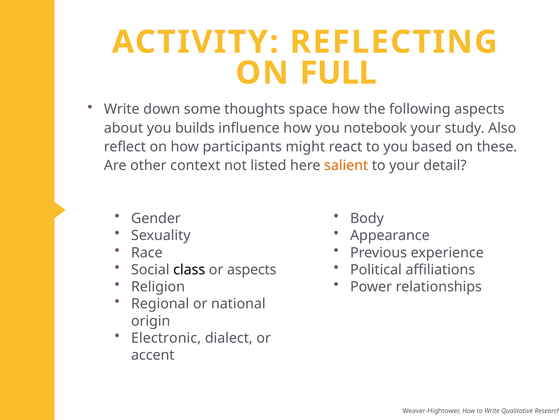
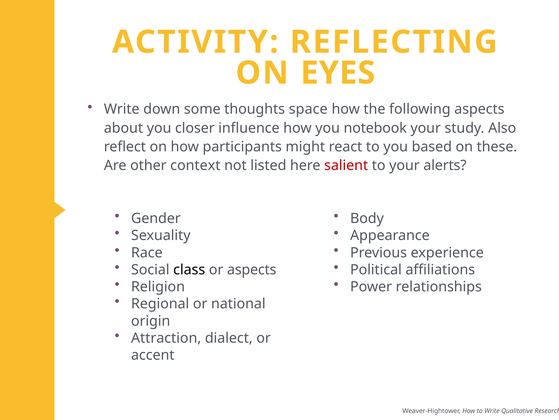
FULL: FULL -> EYES
builds: builds -> closer
salient colour: orange -> red
detail: detail -> alerts
Electronic: Electronic -> Attraction
